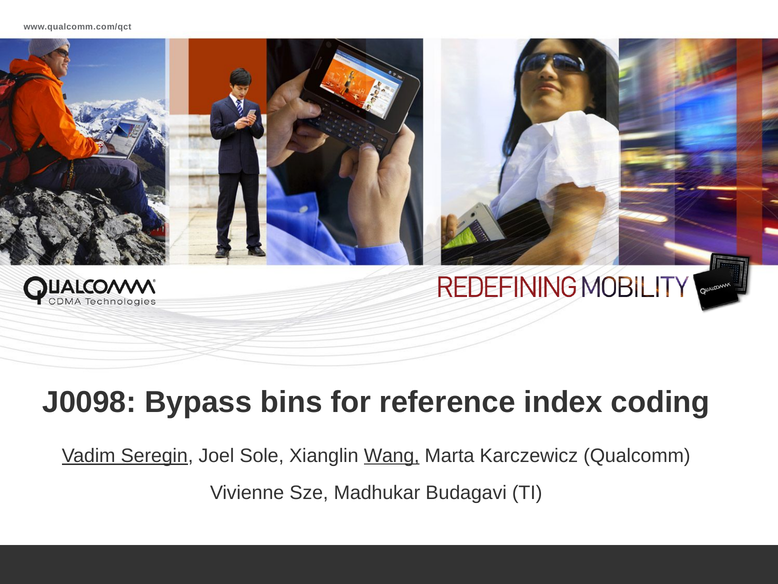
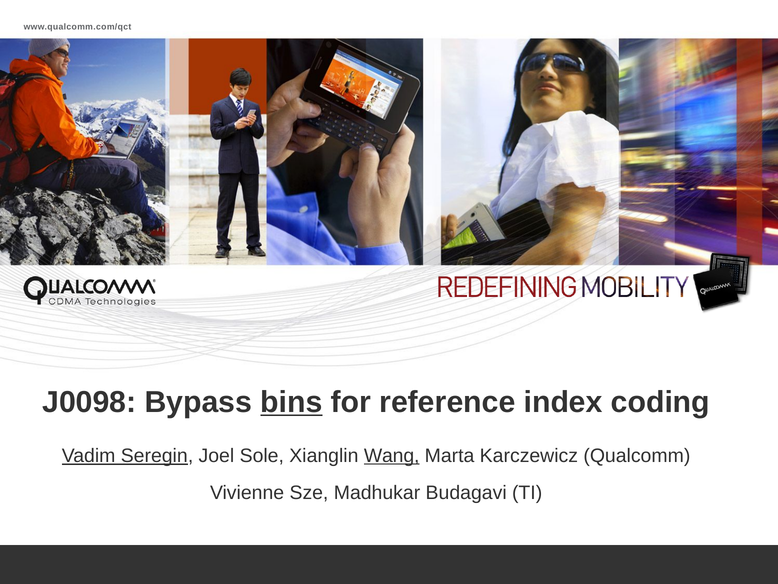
bins underline: none -> present
